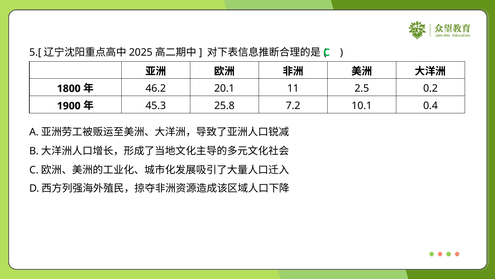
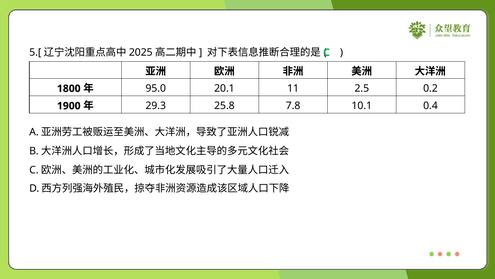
46.2: 46.2 -> 95.0
45.3: 45.3 -> 29.3
7.2: 7.2 -> 7.8
